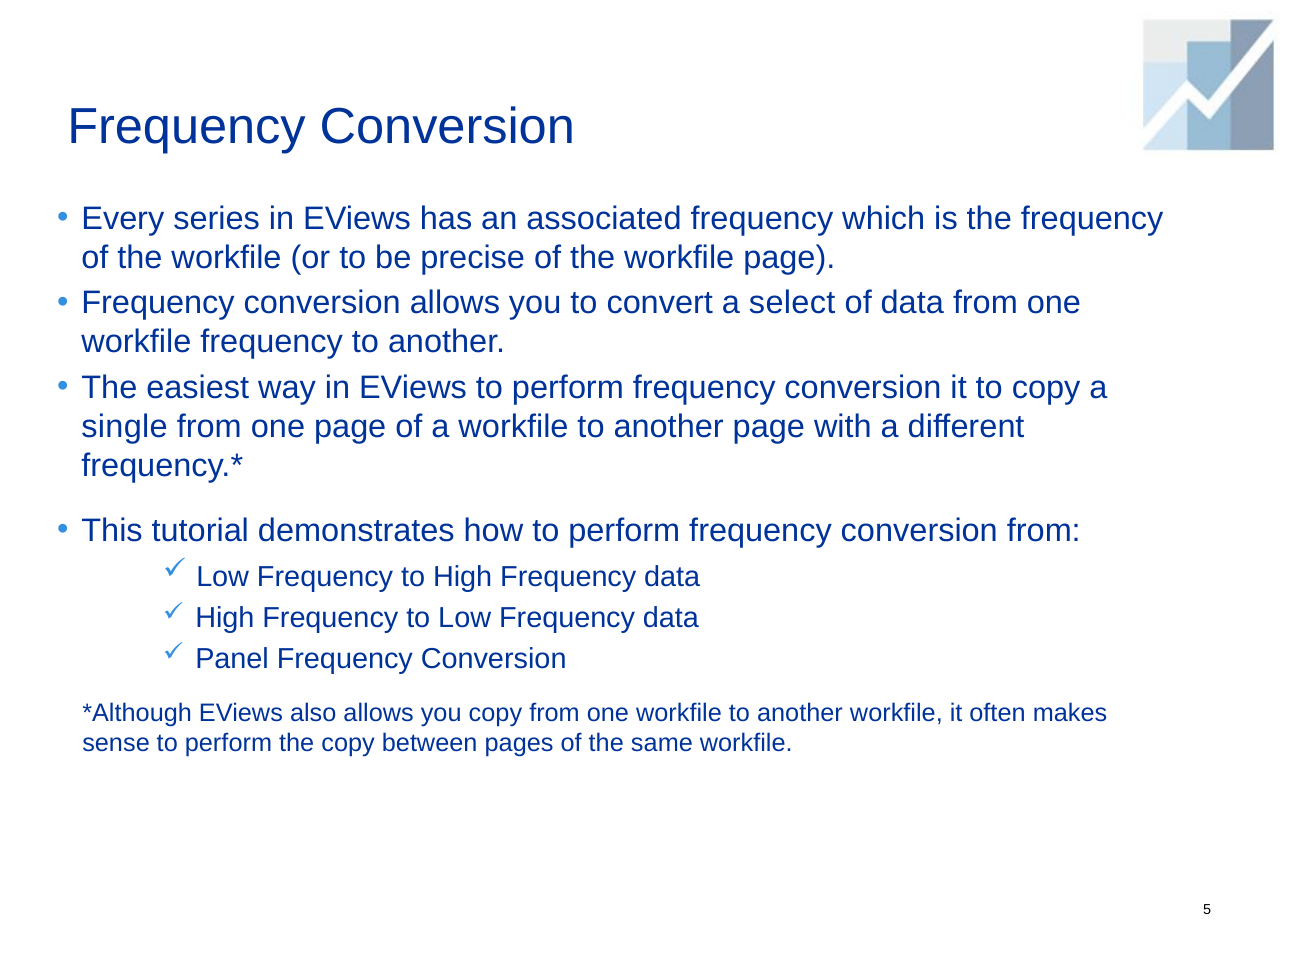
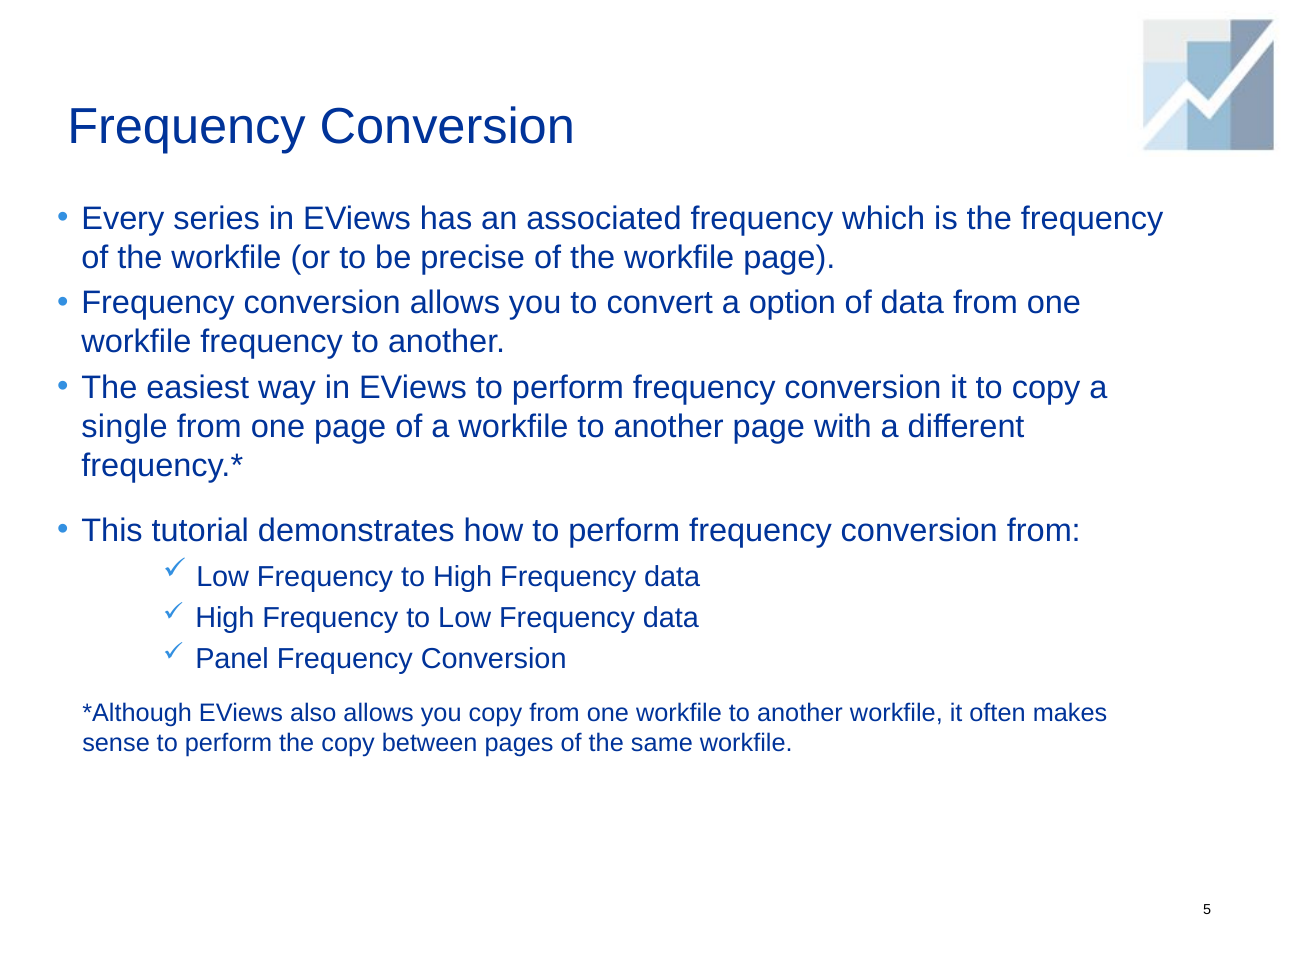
select: select -> option
